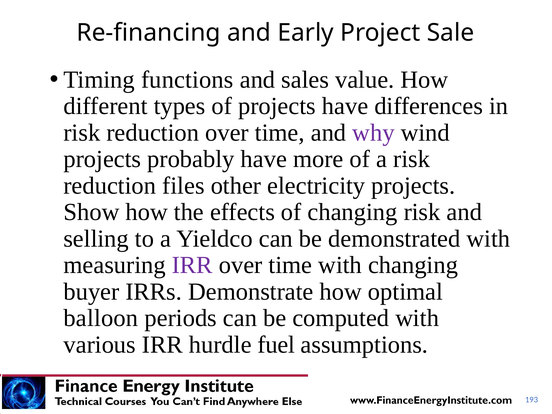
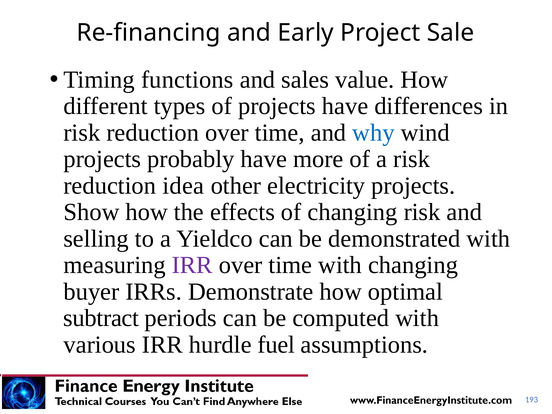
why colour: purple -> blue
files: files -> idea
balloon: balloon -> subtract
